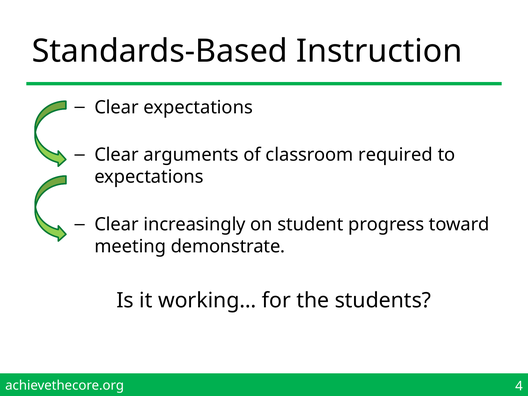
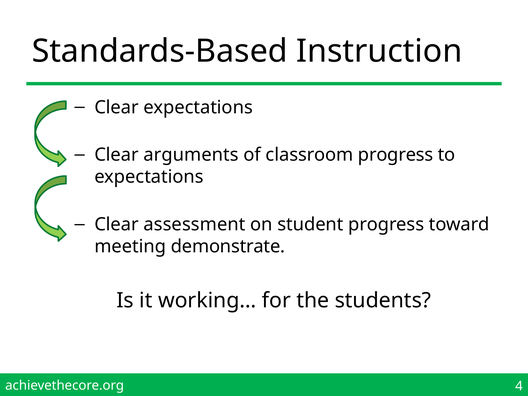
classroom required: required -> progress
increasingly: increasingly -> assessment
